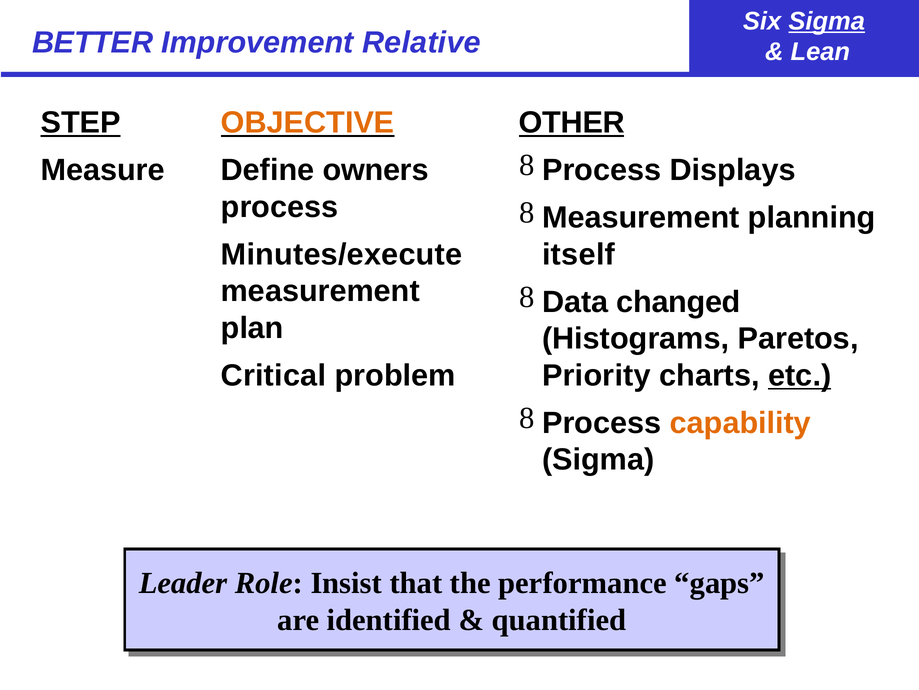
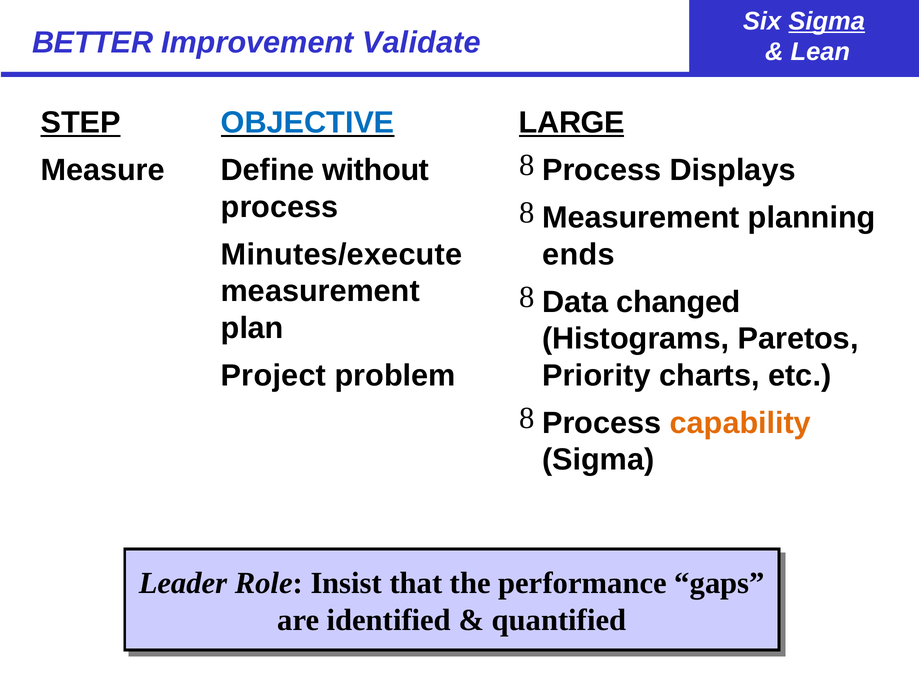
Relative: Relative -> Validate
OBJECTIVE colour: orange -> blue
OTHER: OTHER -> LARGE
owners: owners -> without
itself: itself -> ends
Critical: Critical -> Project
etc underline: present -> none
